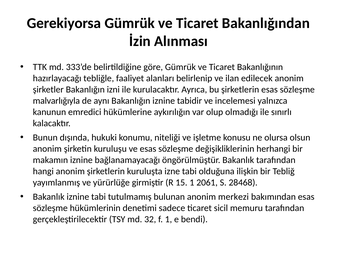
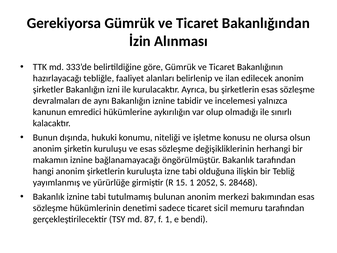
malvarlığıyla: malvarlığıyla -> devralmaları
2061: 2061 -> 2052
32: 32 -> 87
